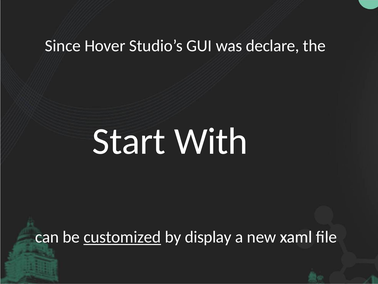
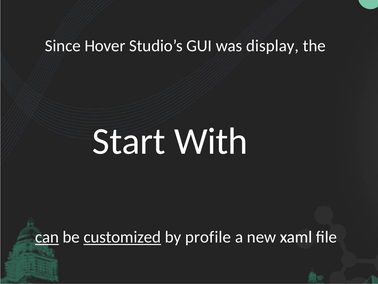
declare: declare -> display
can underline: none -> present
display: display -> profile
